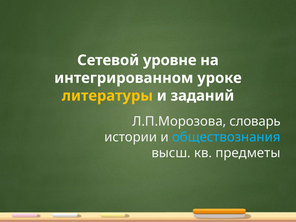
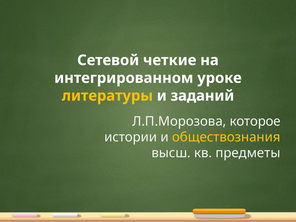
уровне: уровне -> четкие
словарь: словарь -> которое
обществознания colour: light blue -> yellow
